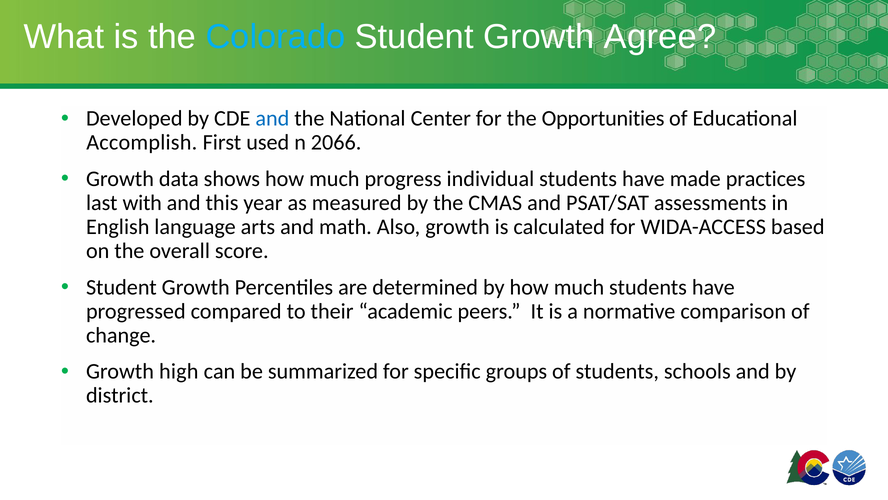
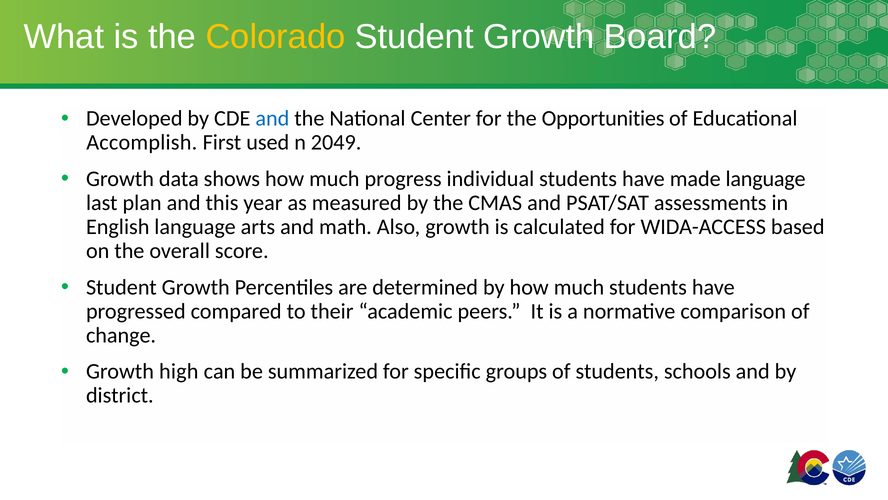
Colorado colour: light blue -> yellow
Agree: Agree -> Board
2066: 2066 -> 2049
made practices: practices -> language
with: with -> plan
